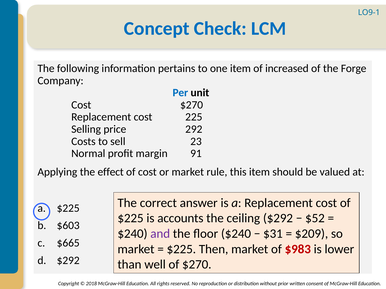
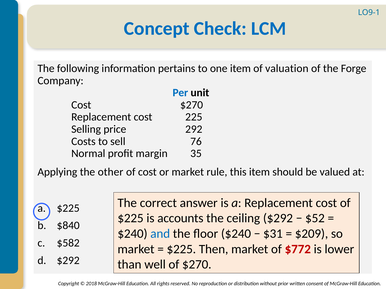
increased: increased -> valuation
23: 23 -> 76
91: 91 -> 35
effect: effect -> other
$603: $603 -> $840
and colour: purple -> blue
$665: $665 -> $582
$983: $983 -> $772
